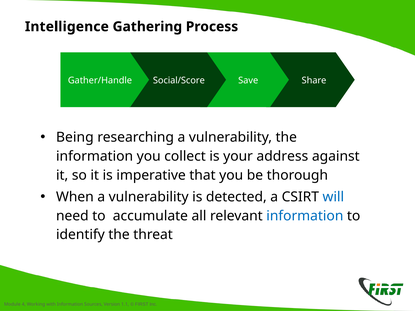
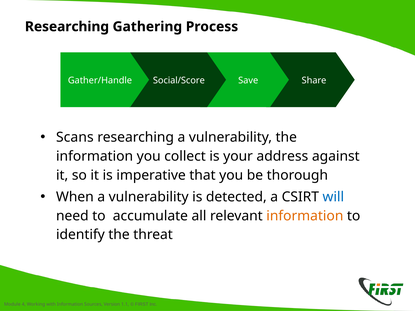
Intelligence at (67, 27): Intelligence -> Researching
Being: Being -> Scans
information at (305, 216) colour: blue -> orange
